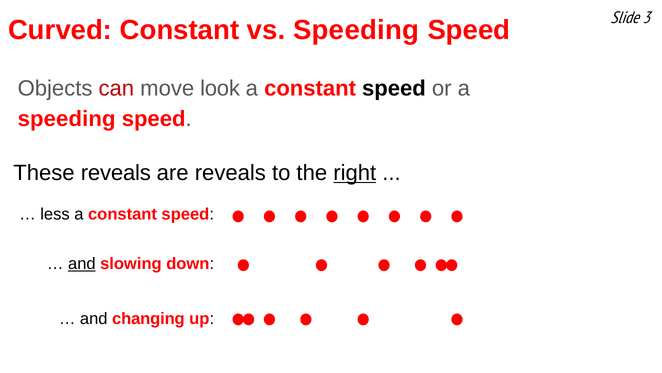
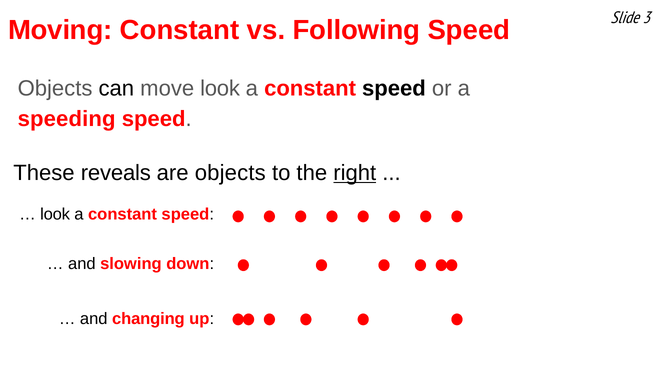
Curved: Curved -> Moving
vs Speeding: Speeding -> Following
can colour: red -> black
are reveals: reveals -> objects
less at (55, 214): less -> look
and at (82, 263) underline: present -> none
